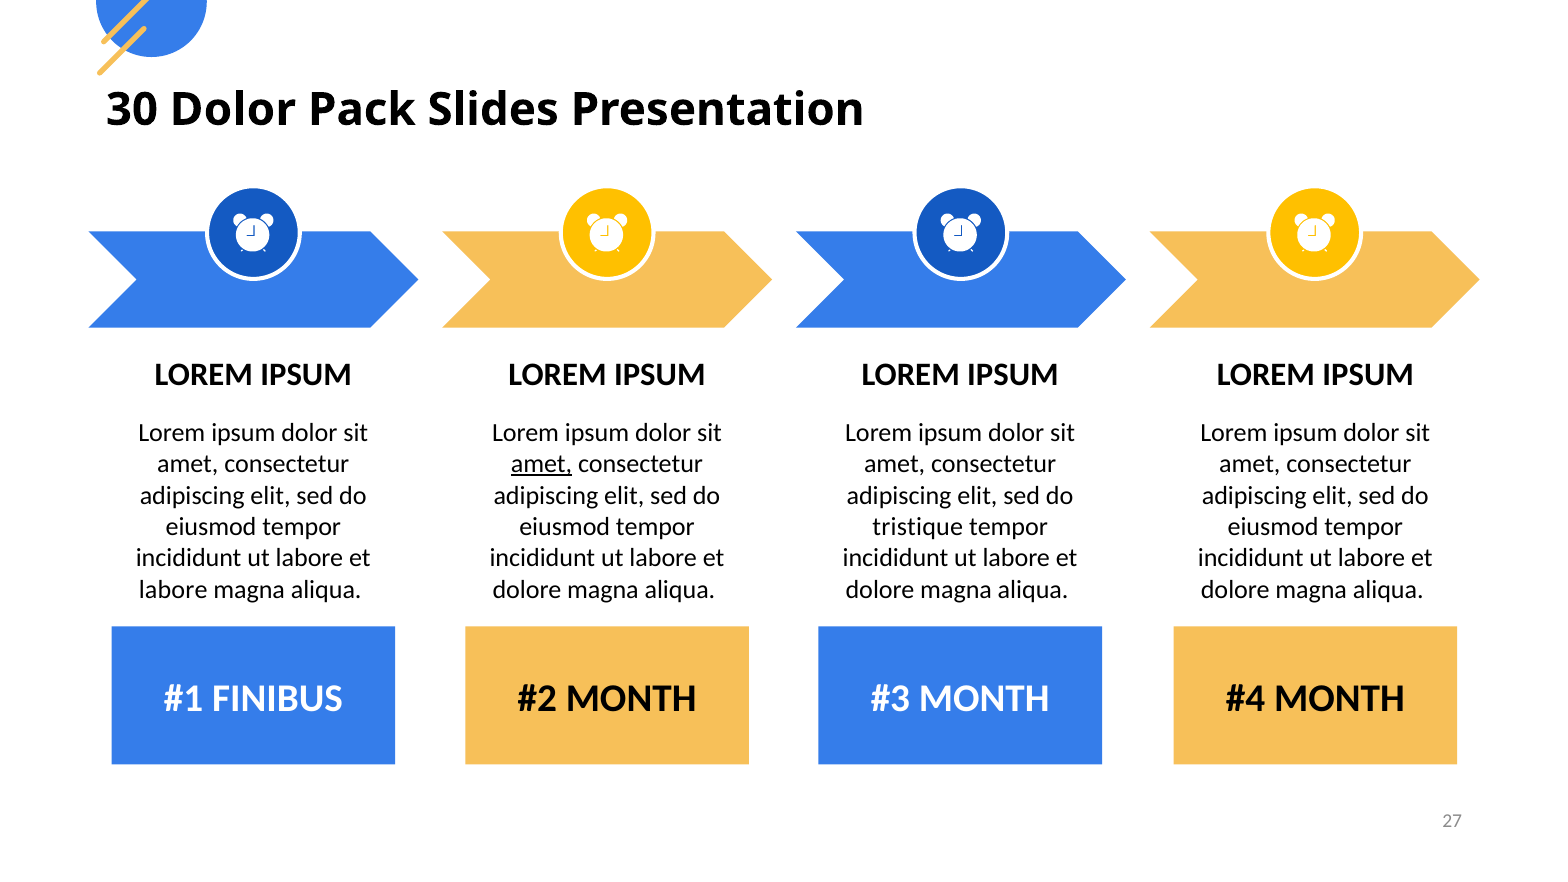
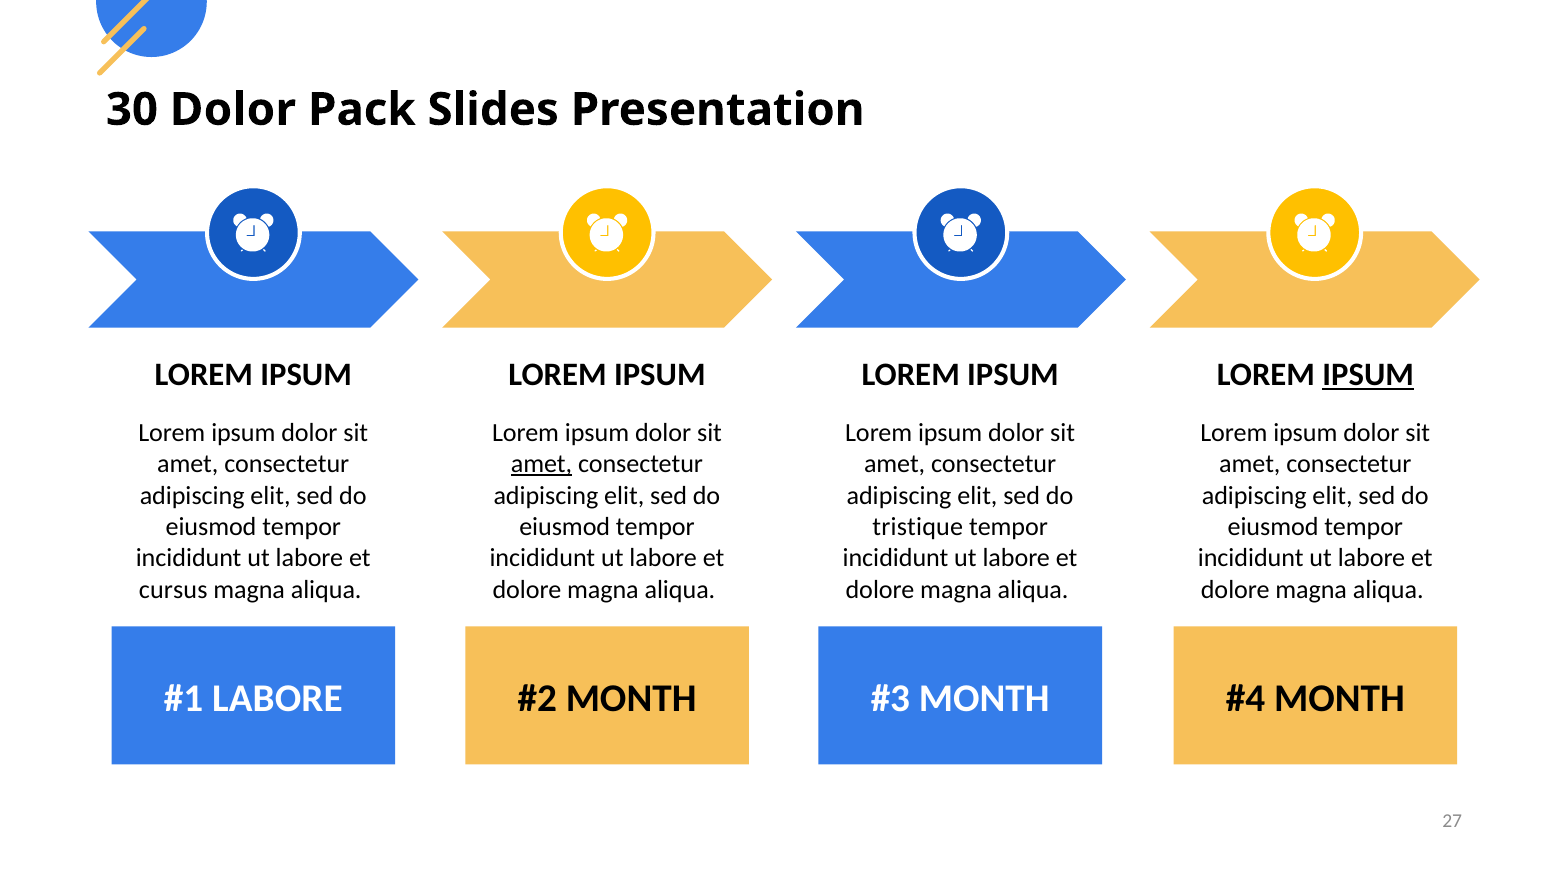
IPSUM at (1368, 375) underline: none -> present
labore at (173, 589): labore -> cursus
FINIBUS at (277, 698): FINIBUS -> LABORE
